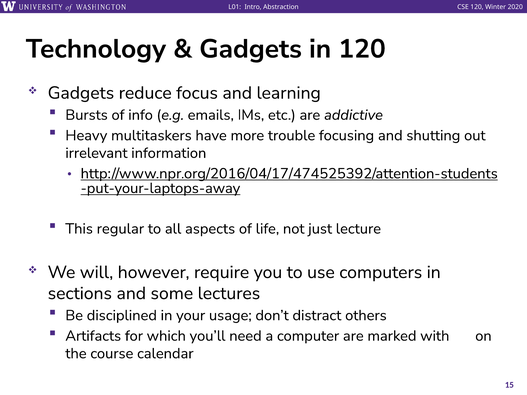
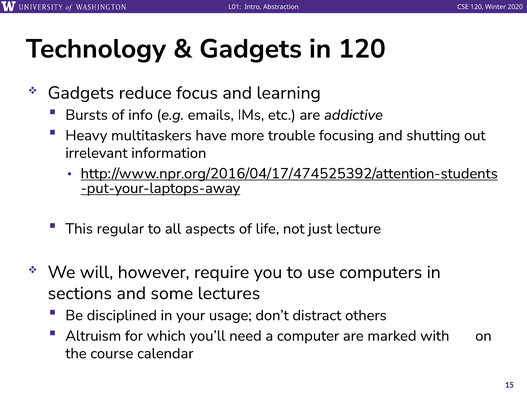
Artifacts: Artifacts -> Altruism
